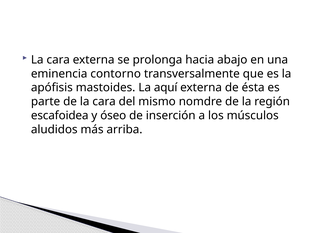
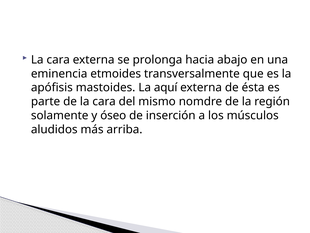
contorno: contorno -> etmoides
escafoidea: escafoidea -> solamente
